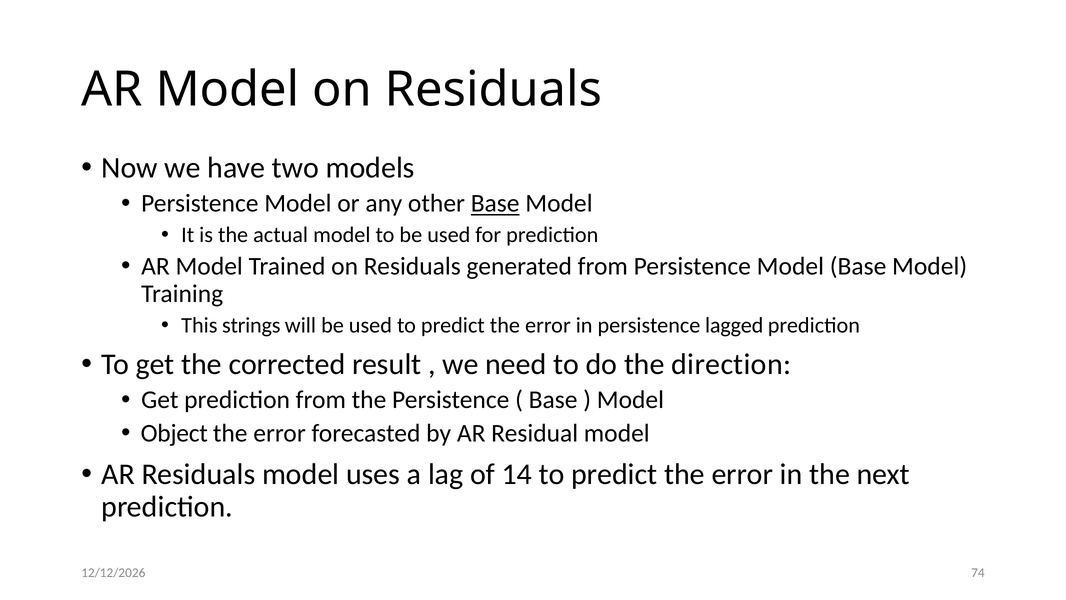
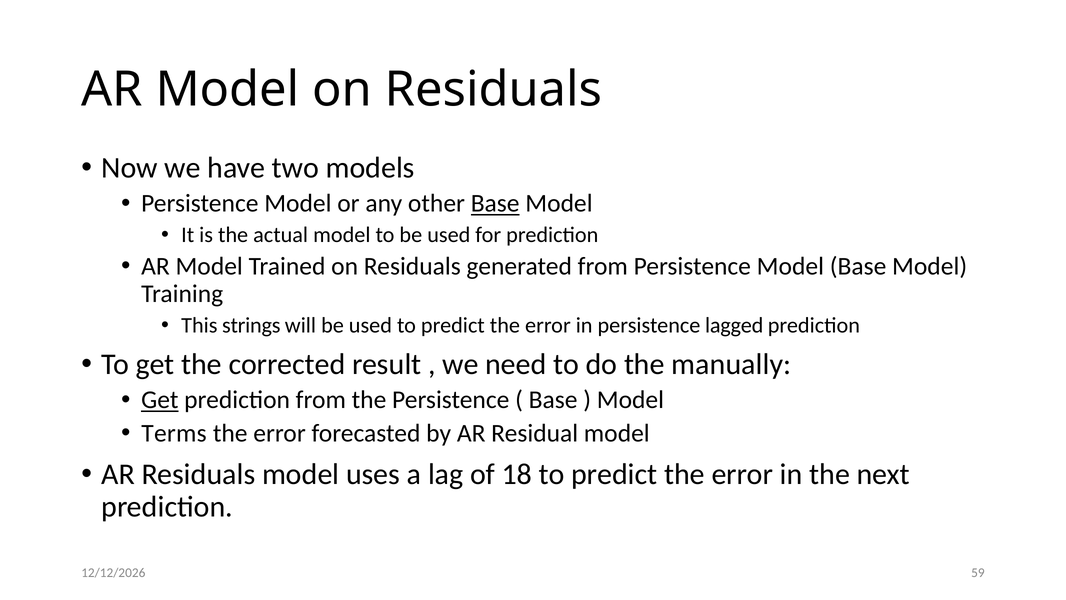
direction: direction -> manually
Get at (160, 400) underline: none -> present
Object: Object -> Terms
14: 14 -> 18
74: 74 -> 59
